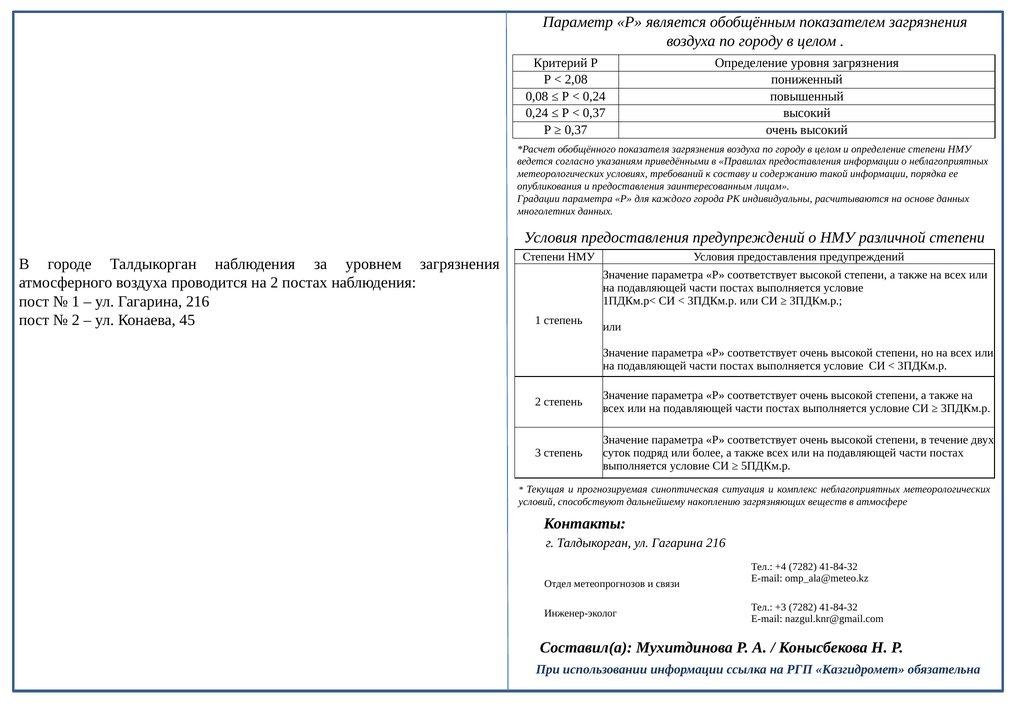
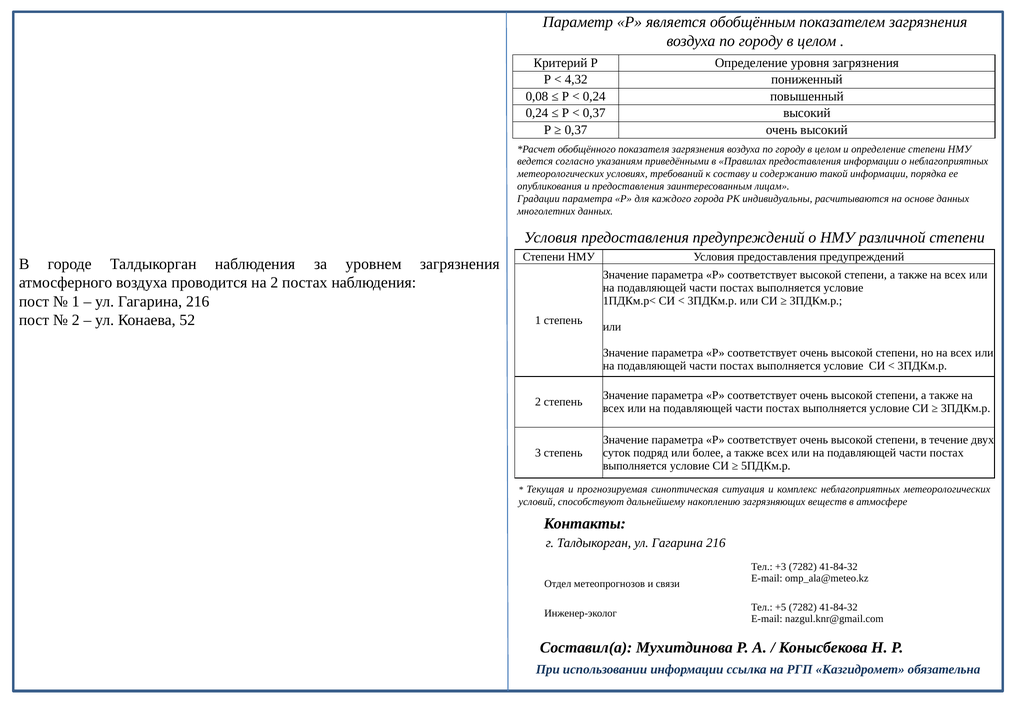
2,08: 2,08 -> 4,32
45: 45 -> 52
+4: +4 -> +3
+3: +3 -> +5
